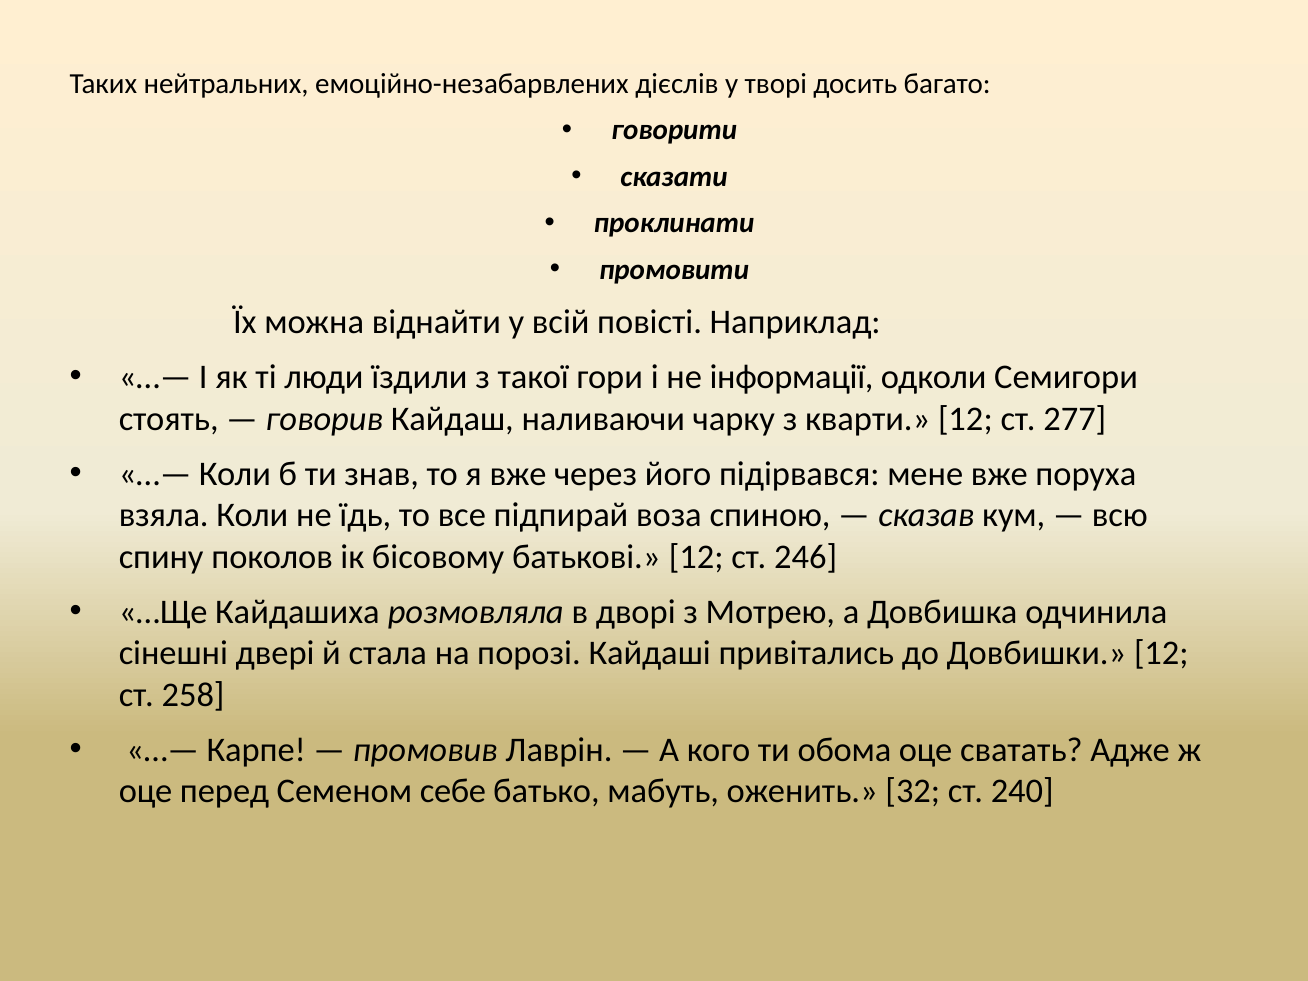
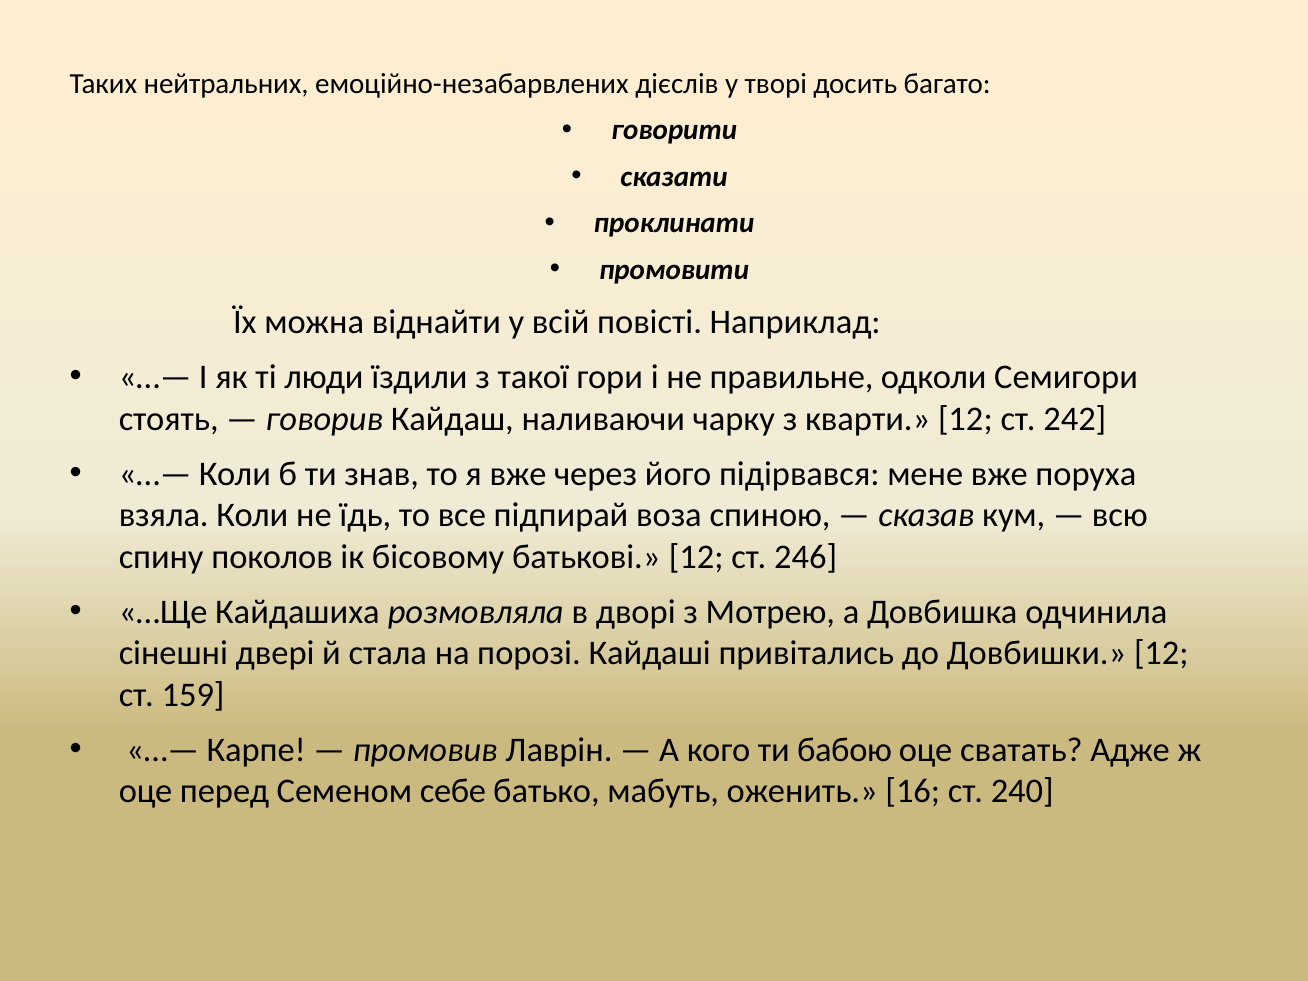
інформації: інформації -> правильне
277: 277 -> 242
258: 258 -> 159
обома: обома -> бабою
32: 32 -> 16
